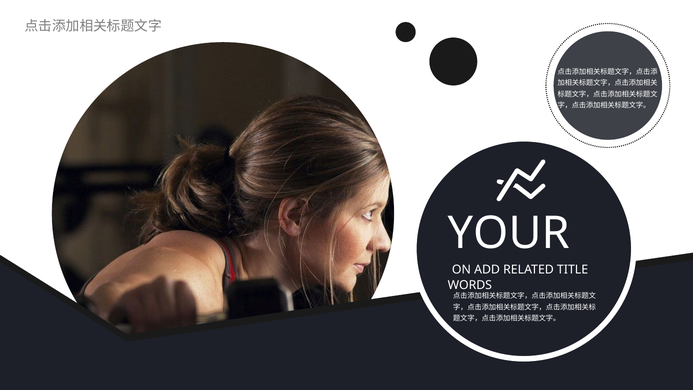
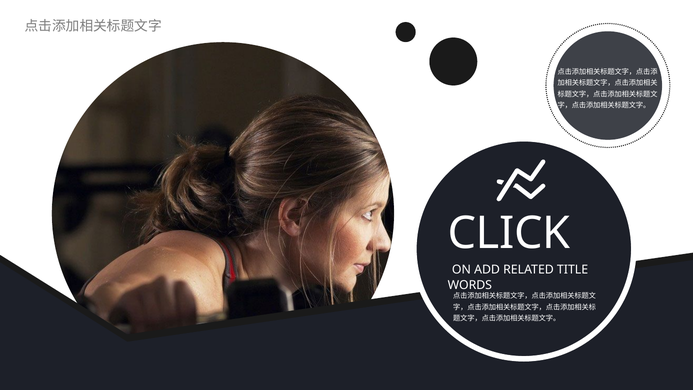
YOUR: YOUR -> CLICK
